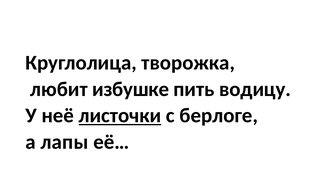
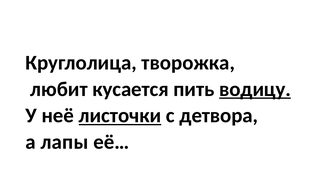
избушке: избушке -> кусается
водицу underline: none -> present
берлоге: берлоге -> детвора
